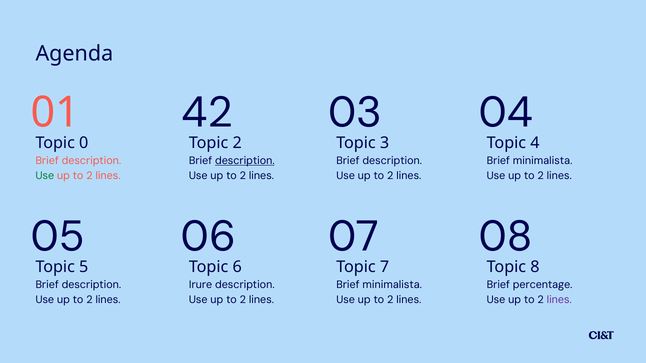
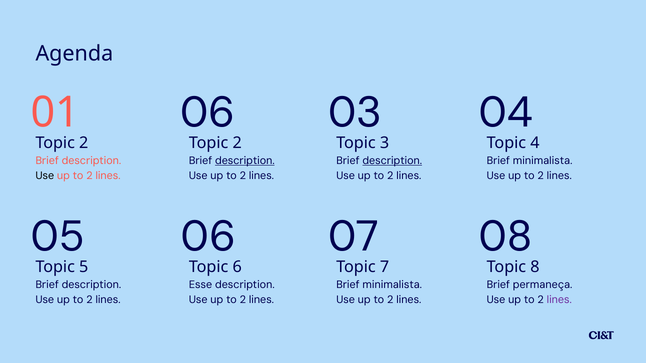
01 42: 42 -> 06
0 at (84, 143): 0 -> 2
description at (392, 161) underline: none -> present
Use at (45, 176) colour: green -> black
Irure: Irure -> Esse
percentage: percentage -> permaneça
